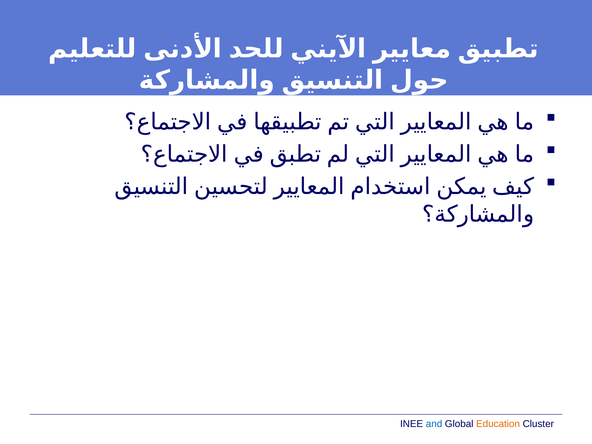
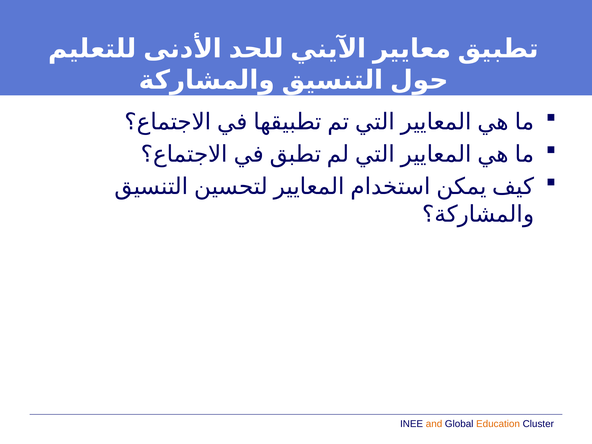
and colour: blue -> orange
